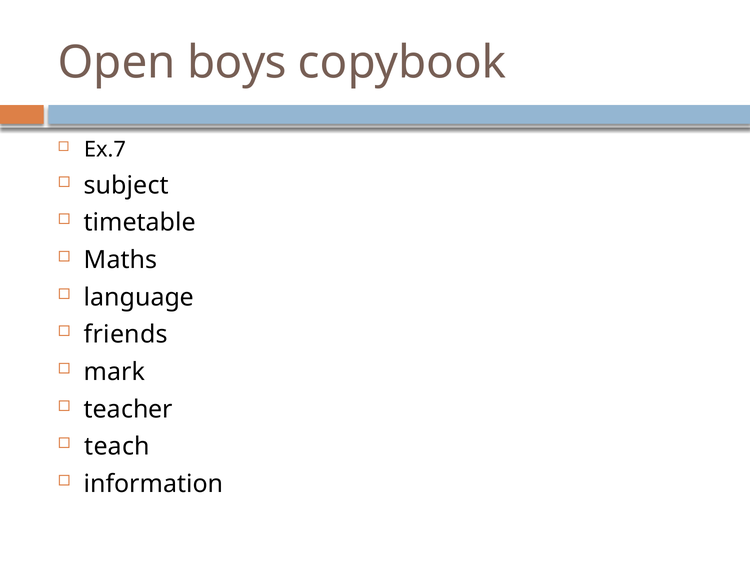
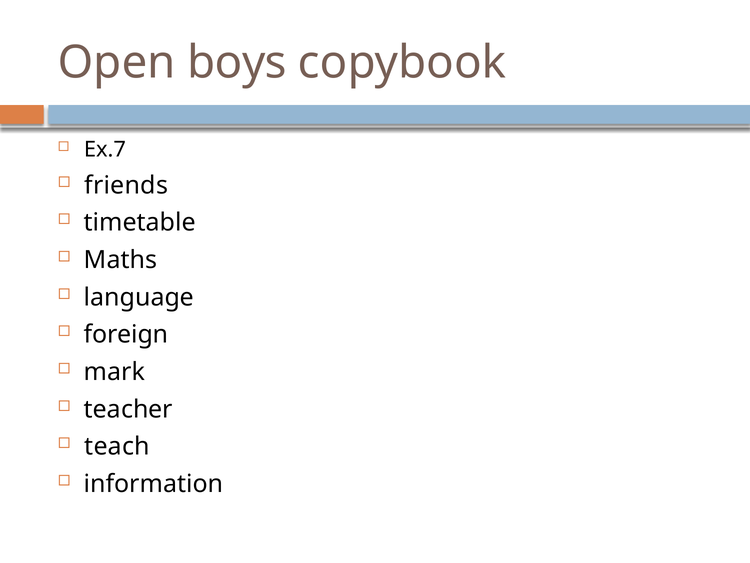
subject: subject -> friends
friends: friends -> foreign
